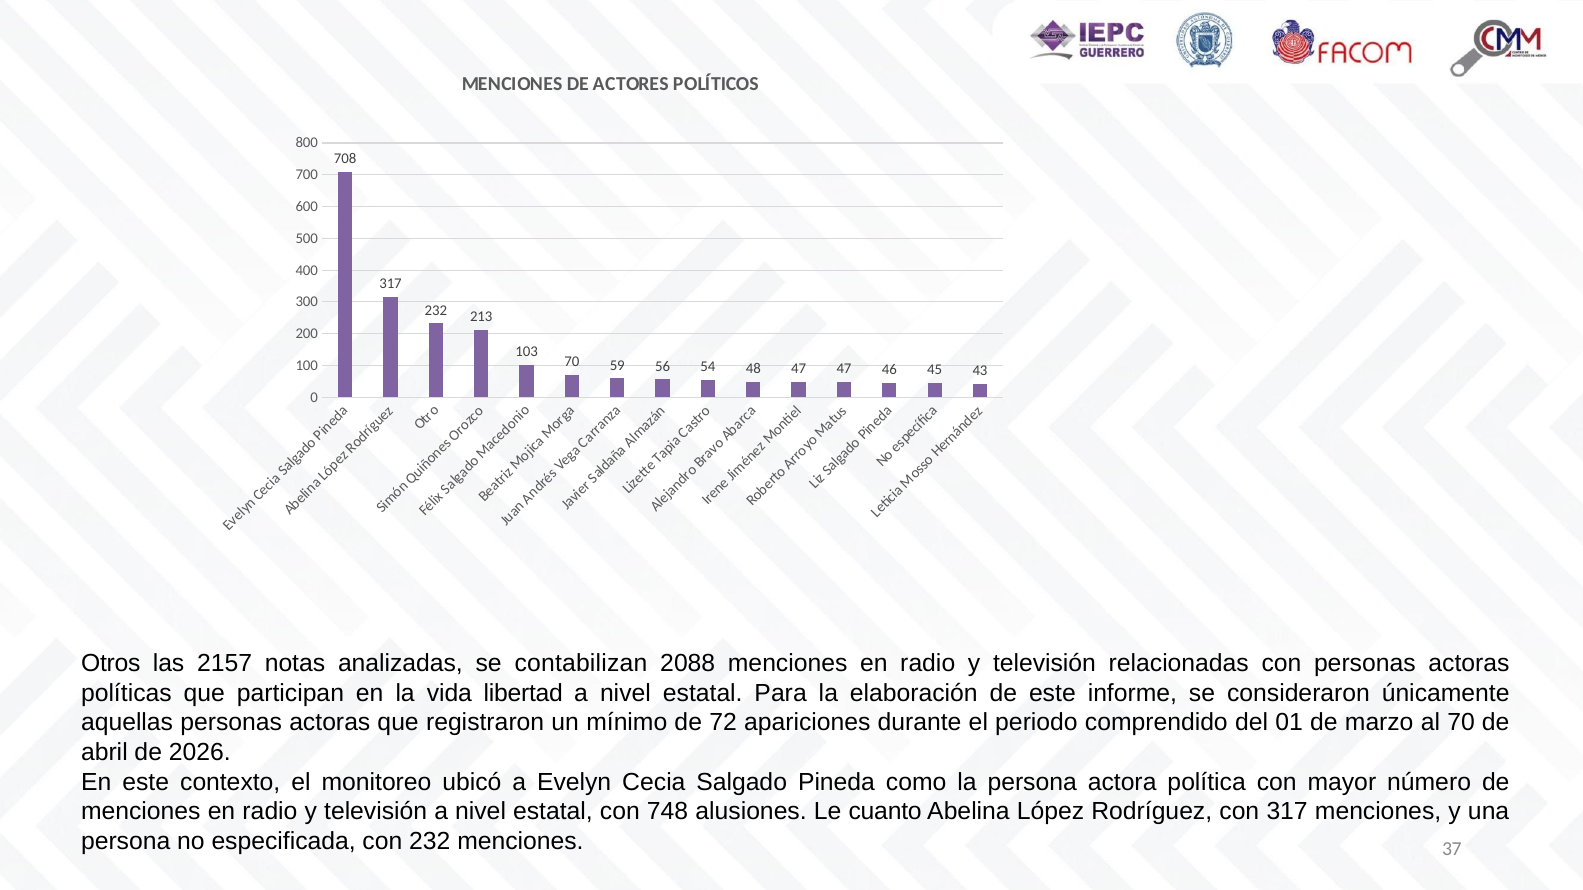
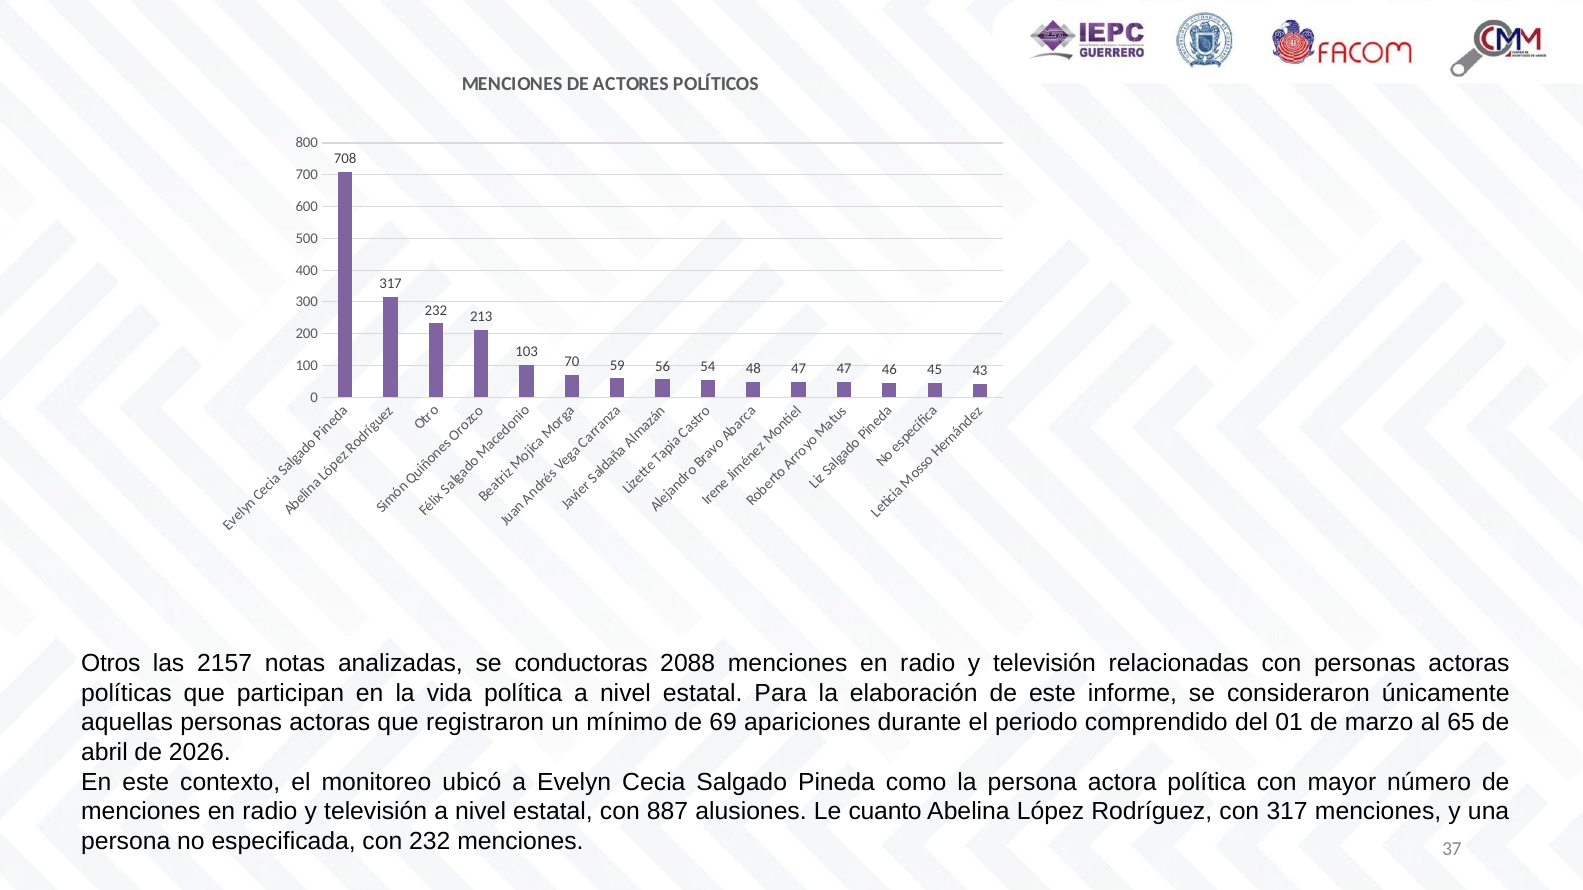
contabilizan: contabilizan -> conductoras
vida libertad: libertad -> política
72: 72 -> 69
al 70: 70 -> 65
748: 748 -> 887
